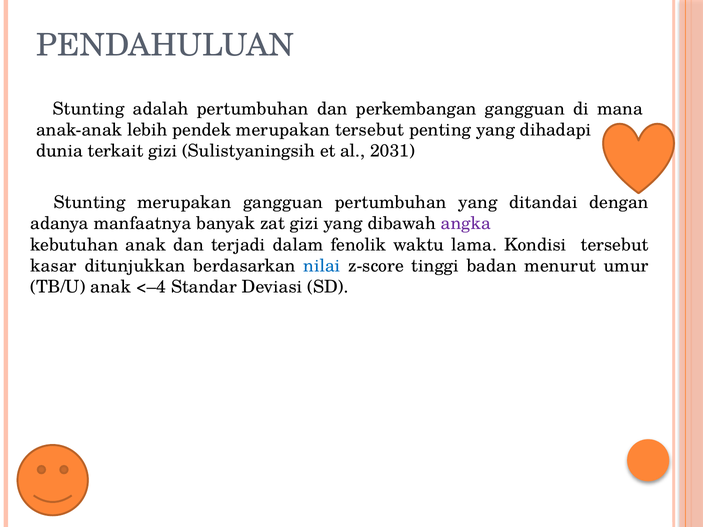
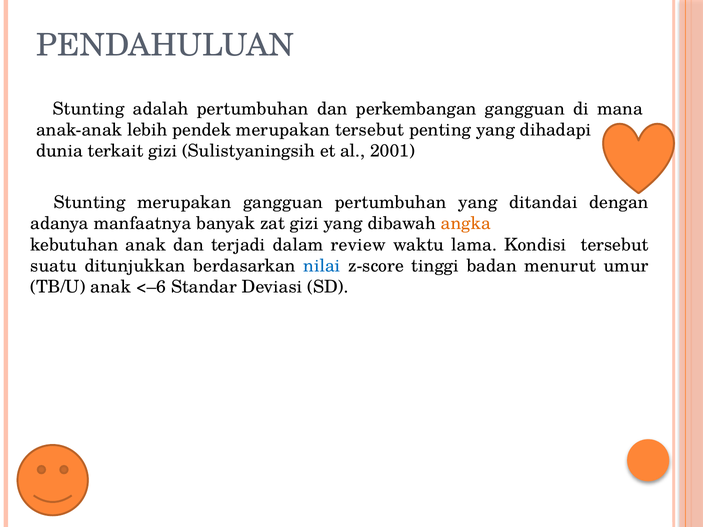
2031: 2031 -> 2001
angka colour: purple -> orange
fenolik: fenolik -> review
kasar: kasar -> suatu
<–4: <–4 -> <–6
